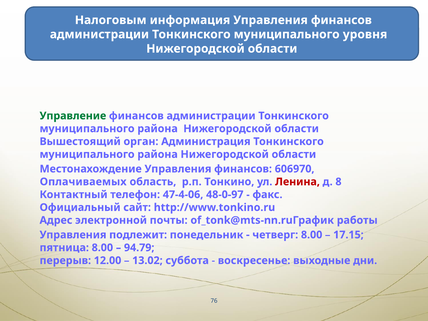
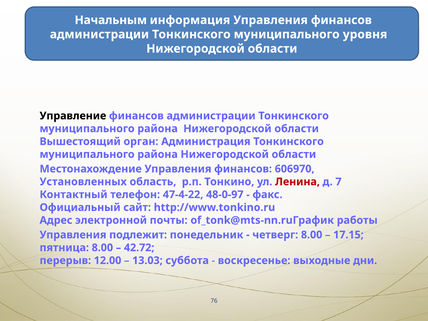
Налоговым: Налоговым -> Начальным
Управление colour: green -> black
Оплачиваемых: Оплачиваемых -> Установленных
8: 8 -> 7
47-4-06: 47-4-06 -> 47-4-22
94.79: 94.79 -> 42.72
13.02: 13.02 -> 13.03
